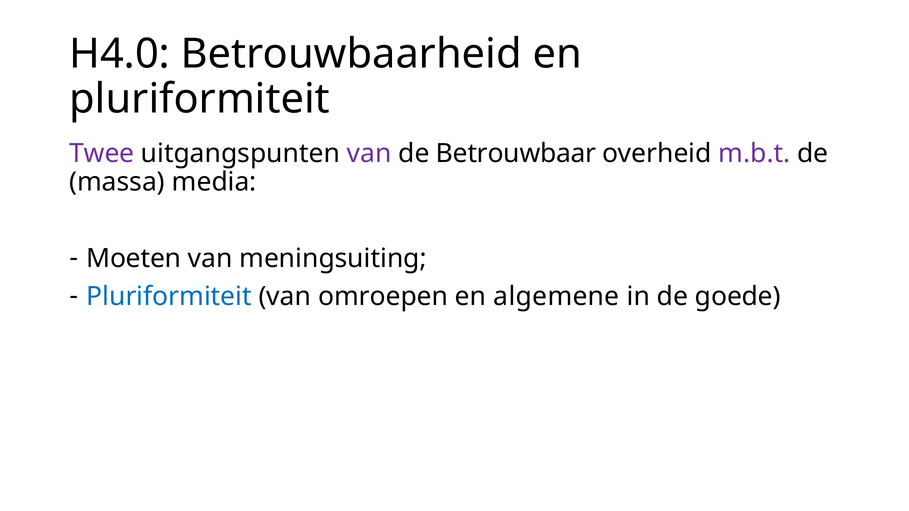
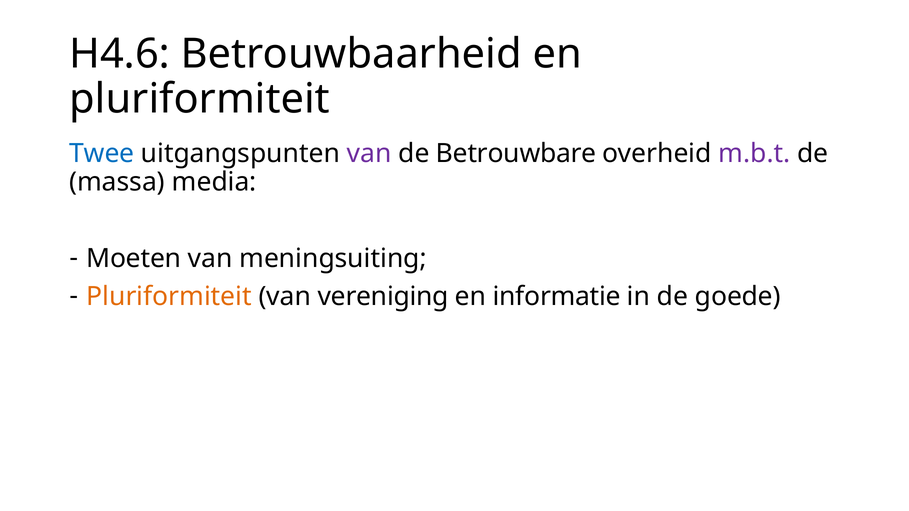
H4.0: H4.0 -> H4.6
Twee colour: purple -> blue
Betrouwbaar: Betrouwbaar -> Betrouwbare
Pluriformiteit at (169, 297) colour: blue -> orange
omroepen: omroepen -> vereniging
algemene: algemene -> informatie
